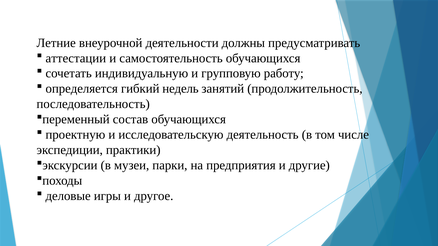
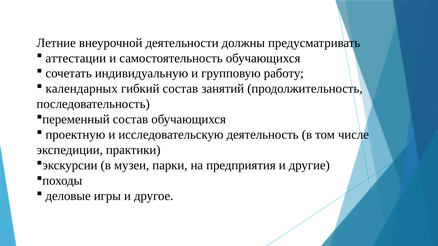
определяется: определяется -> календарных
гибкий недель: недель -> состав
